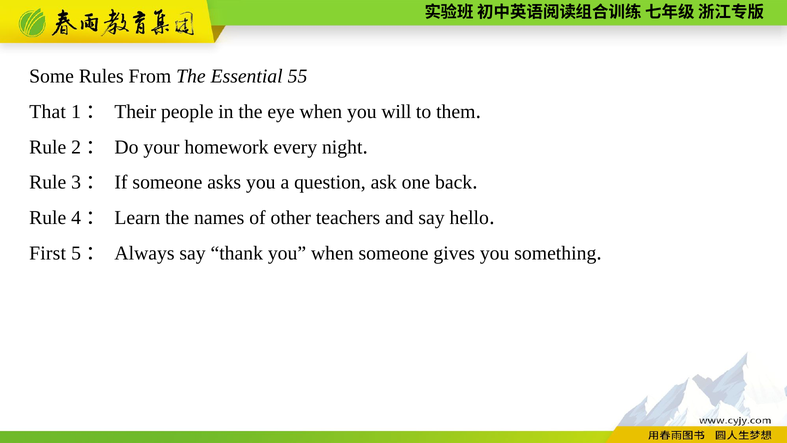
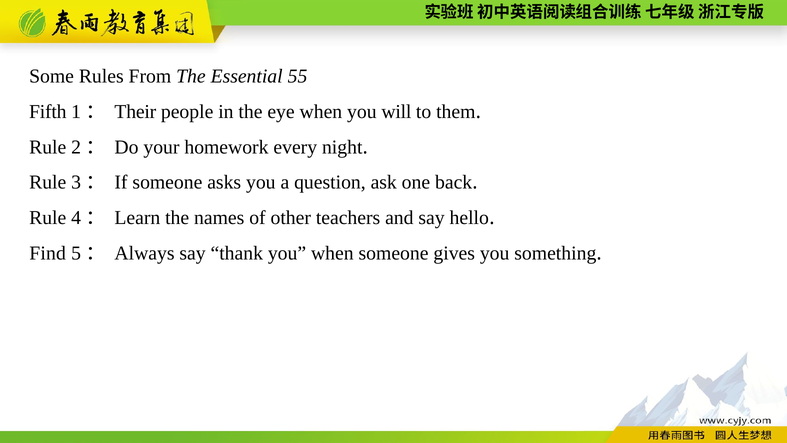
That: That -> Fifth
First: First -> Find
